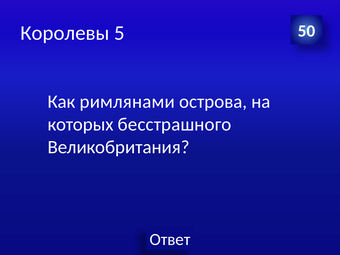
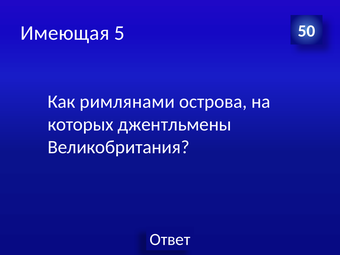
Королевы: Королевы -> Имеющая
бесстрашного: бесстрашного -> джентльмены
